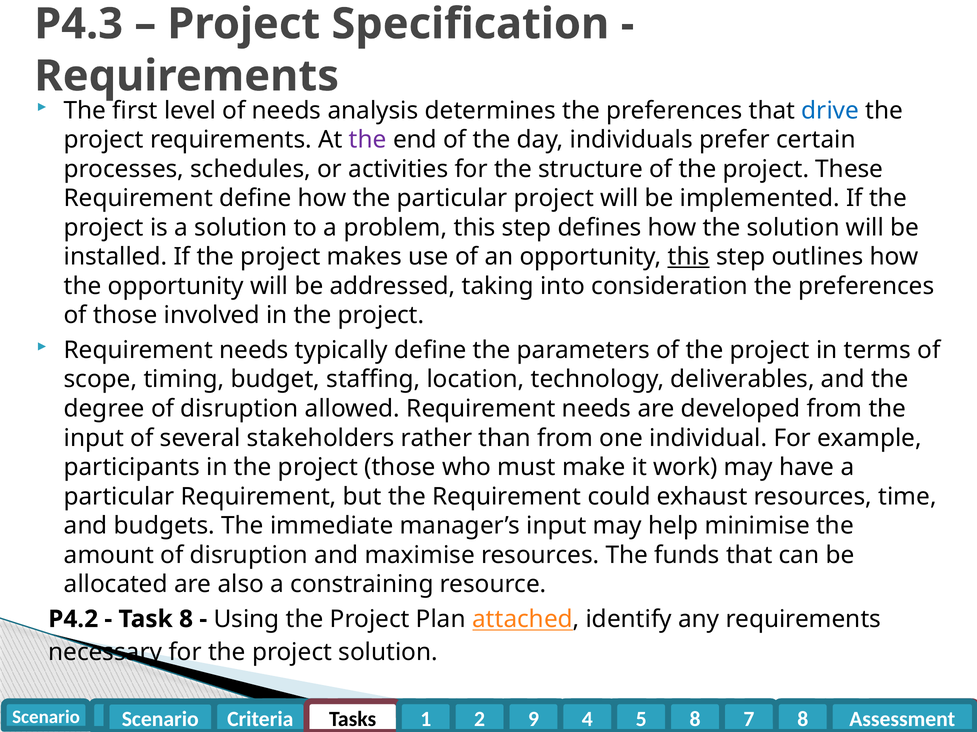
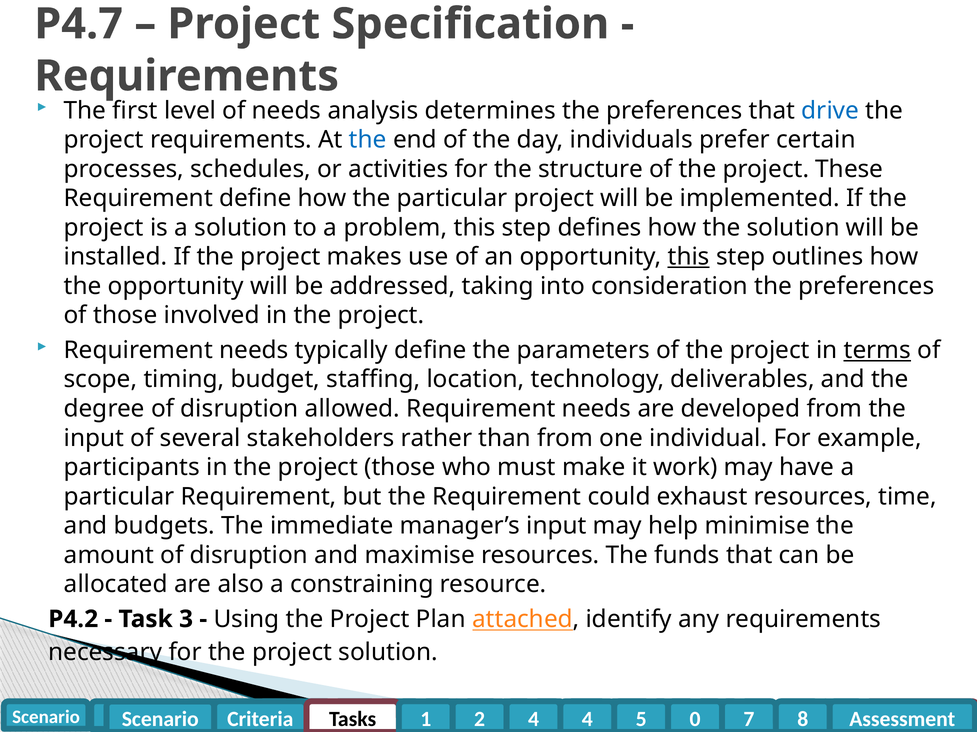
P4.3: P4.3 -> P4.7
the at (368, 140) colour: purple -> blue
terms underline: none -> present
Task 8: 8 -> 3
9 at (533, 720): 9 -> 4
8 at (695, 720): 8 -> 0
